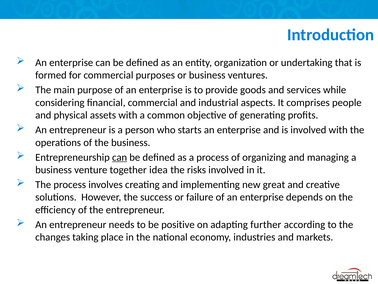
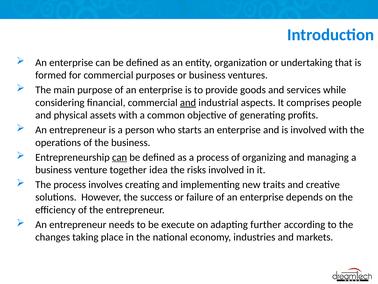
and at (188, 102) underline: none -> present
great: great -> traits
positive: positive -> execute
